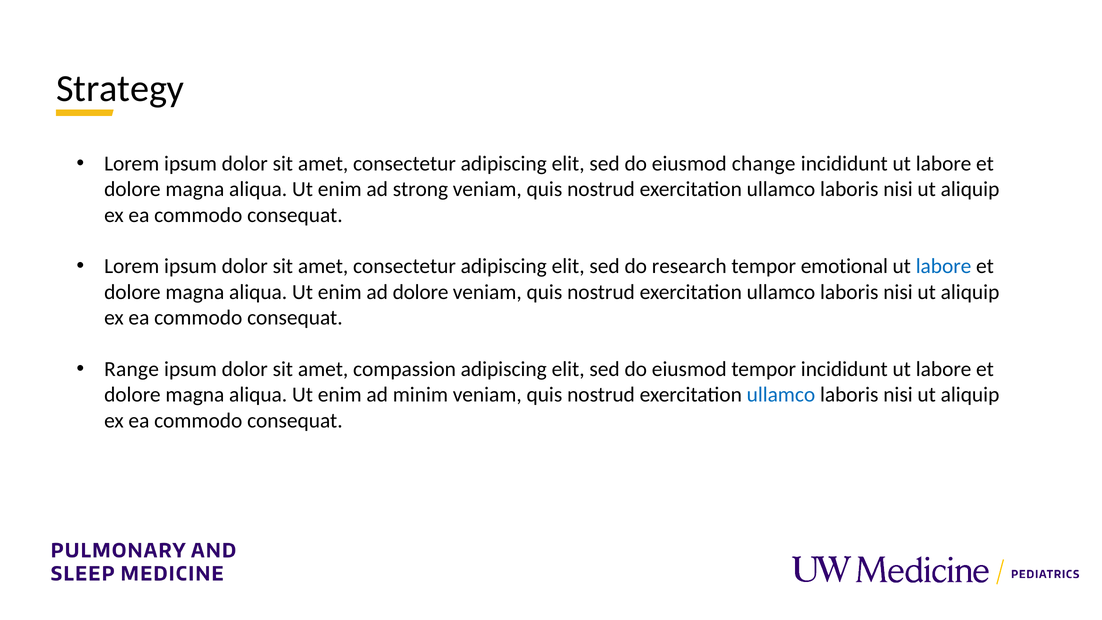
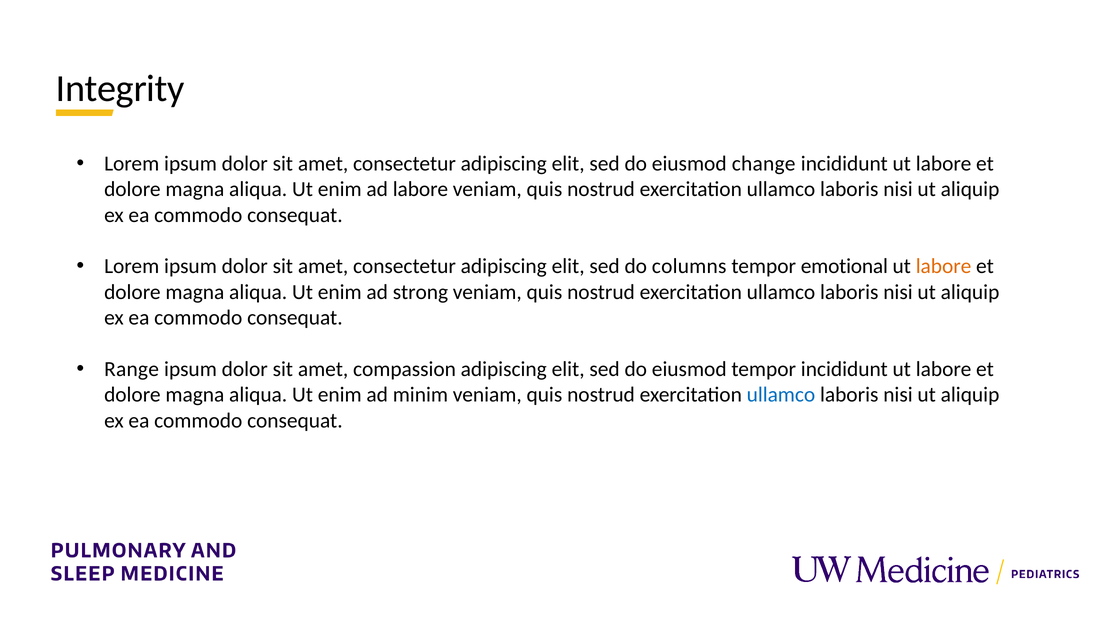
Strategy: Strategy -> Integrity
ad strong: strong -> labore
research: research -> columns
labore at (944, 266) colour: blue -> orange
ad dolore: dolore -> strong
